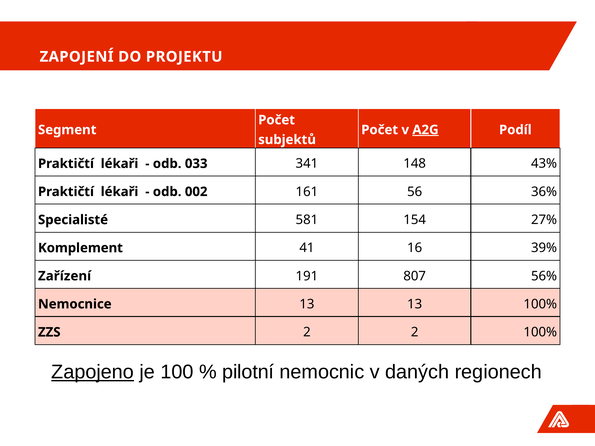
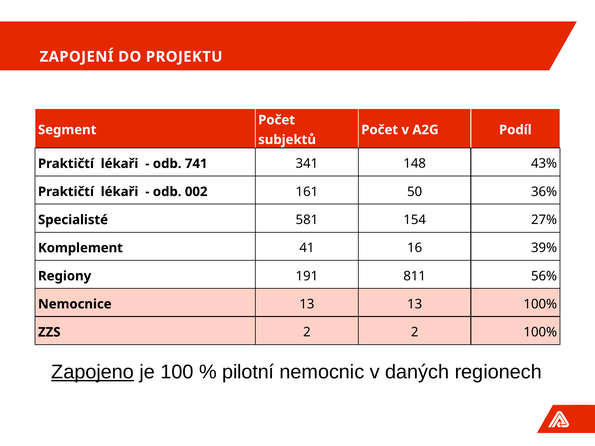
A2G underline: present -> none
033: 033 -> 741
56: 56 -> 50
Zařízení: Zařízení -> Regiony
807: 807 -> 811
